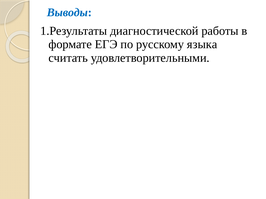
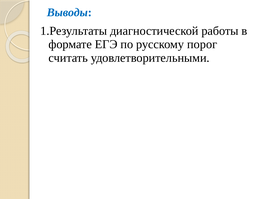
языка: языка -> порог
